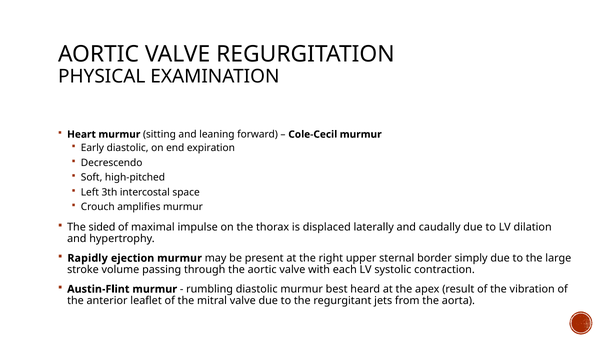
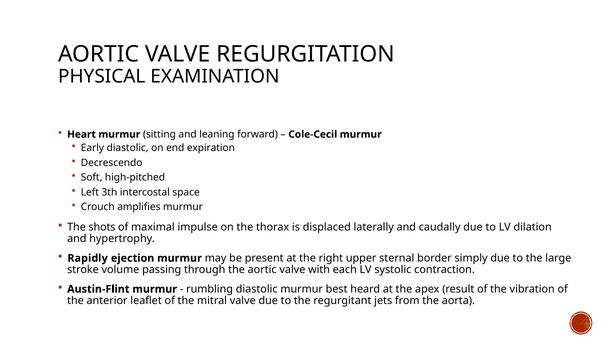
sided: sided -> shots
